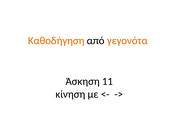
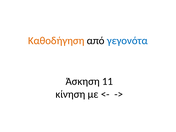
γεγονότα colour: orange -> blue
